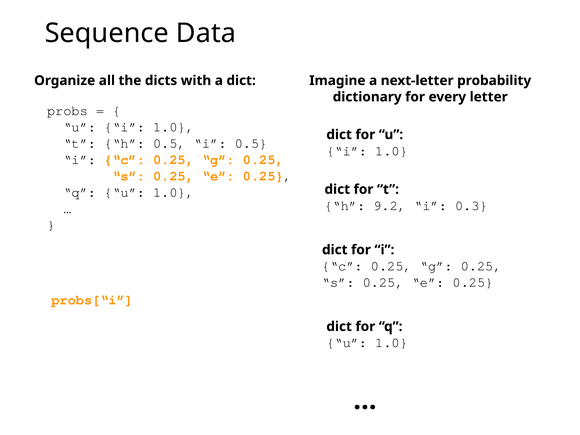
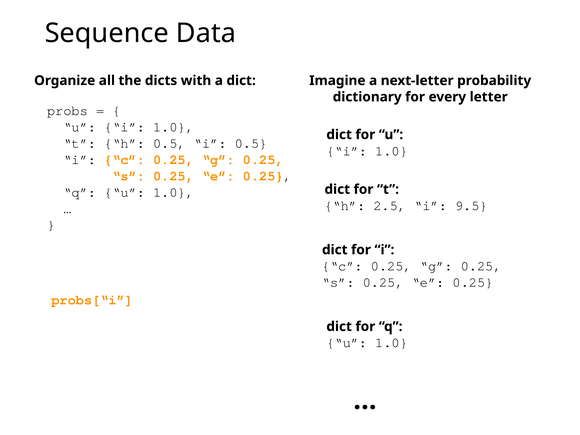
9.2: 9.2 -> 2.5
0.3: 0.3 -> 9.5
